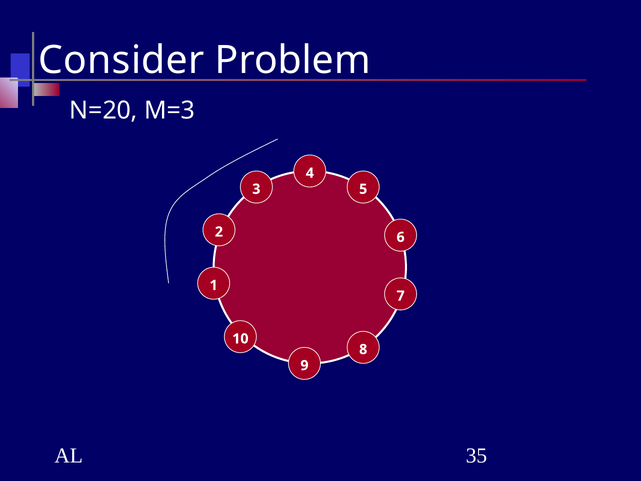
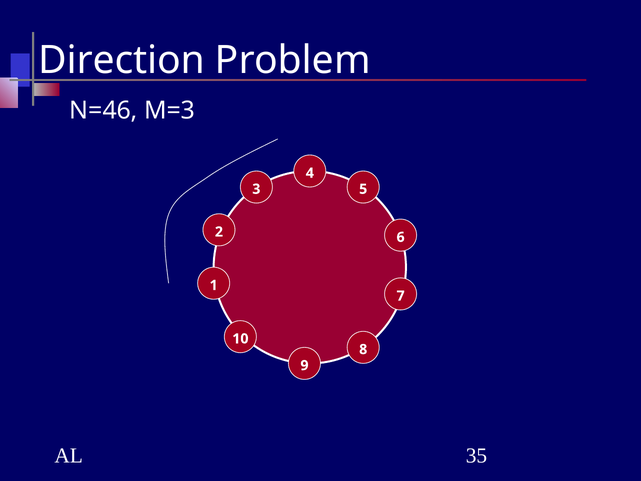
Consider: Consider -> Direction
N=20: N=20 -> N=46
